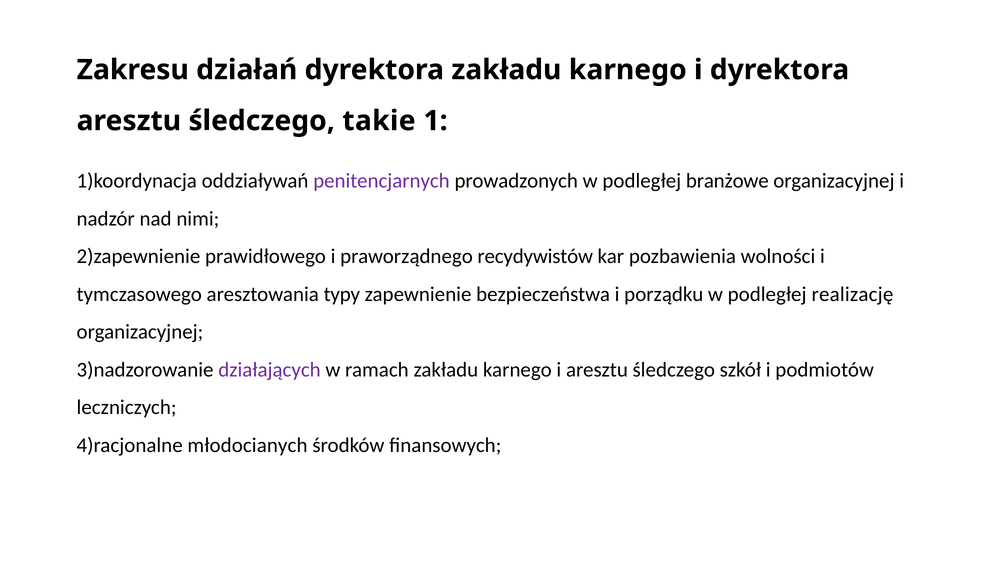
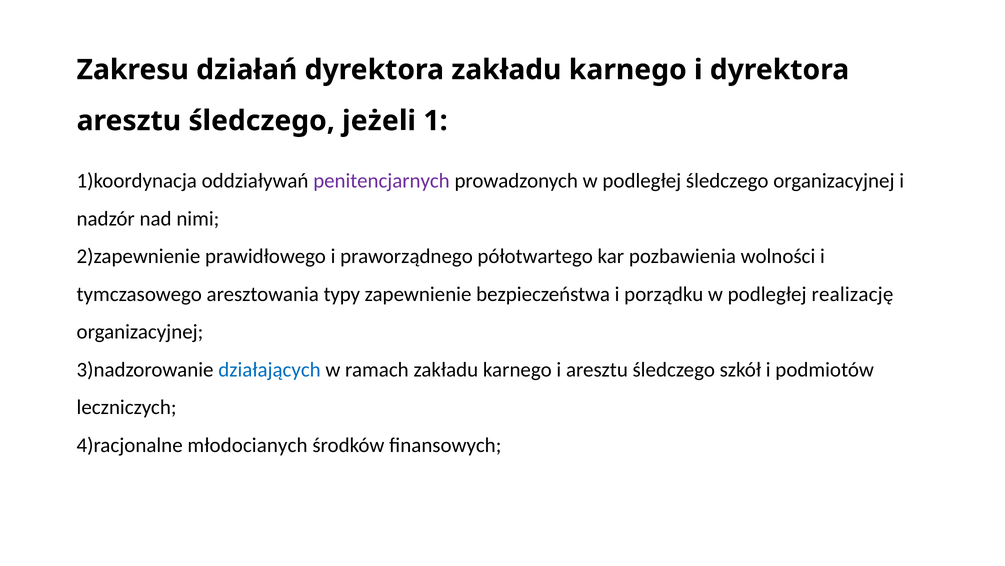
takie: takie -> jeżeli
podległej branżowe: branżowe -> śledczego
recydywistów: recydywistów -> półotwartego
działających colour: purple -> blue
